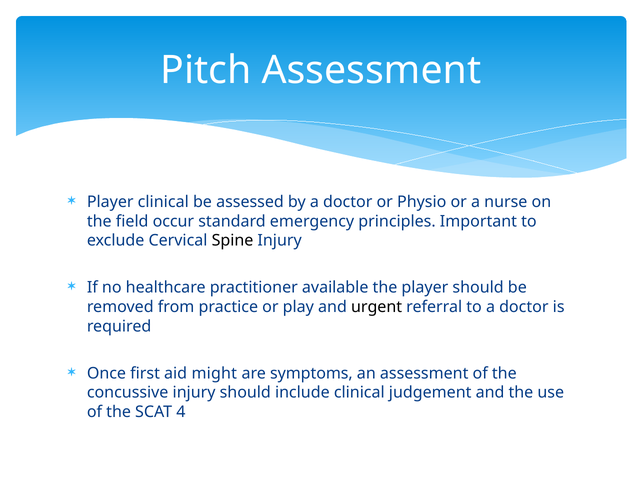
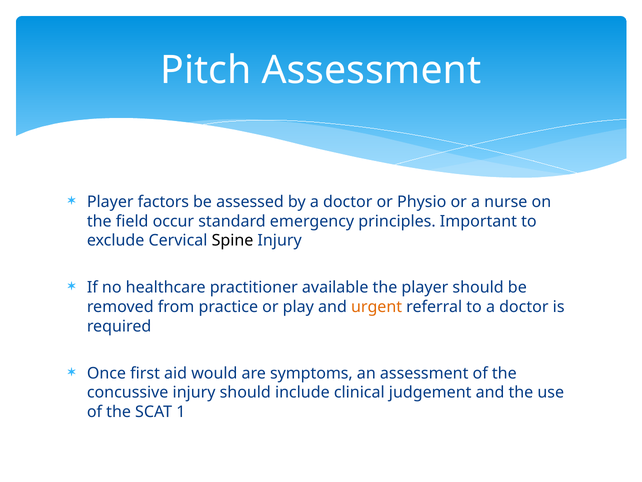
Player clinical: clinical -> factors
urgent colour: black -> orange
might: might -> would
4: 4 -> 1
